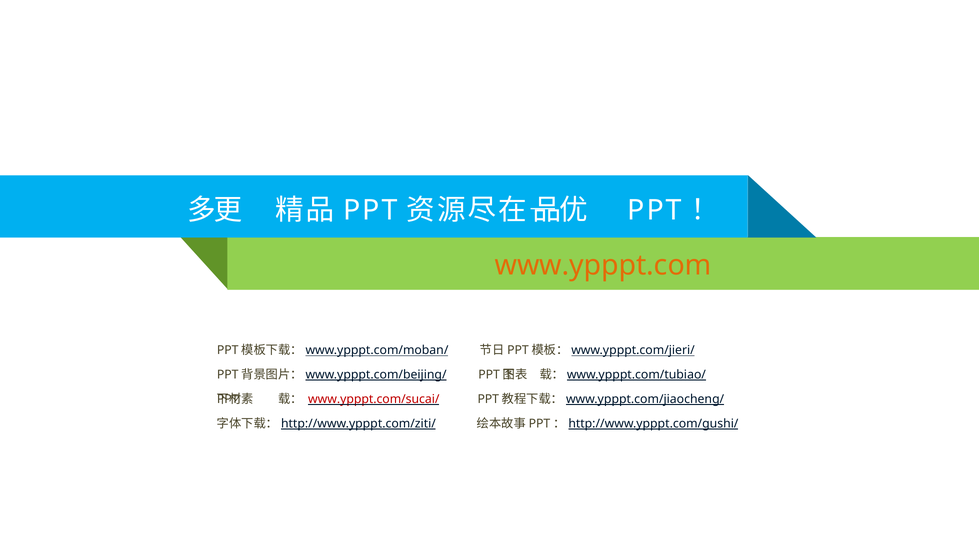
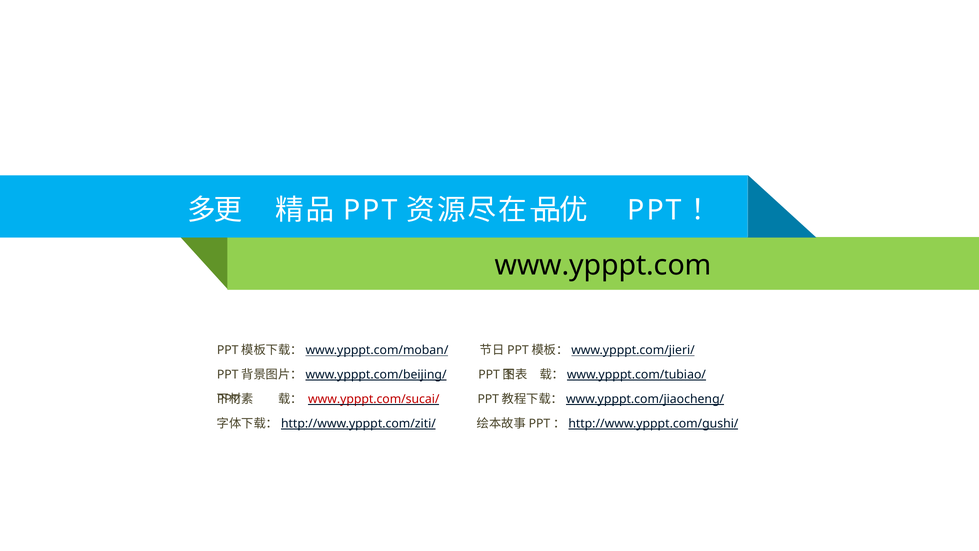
www.ypppt.com colour: orange -> black
